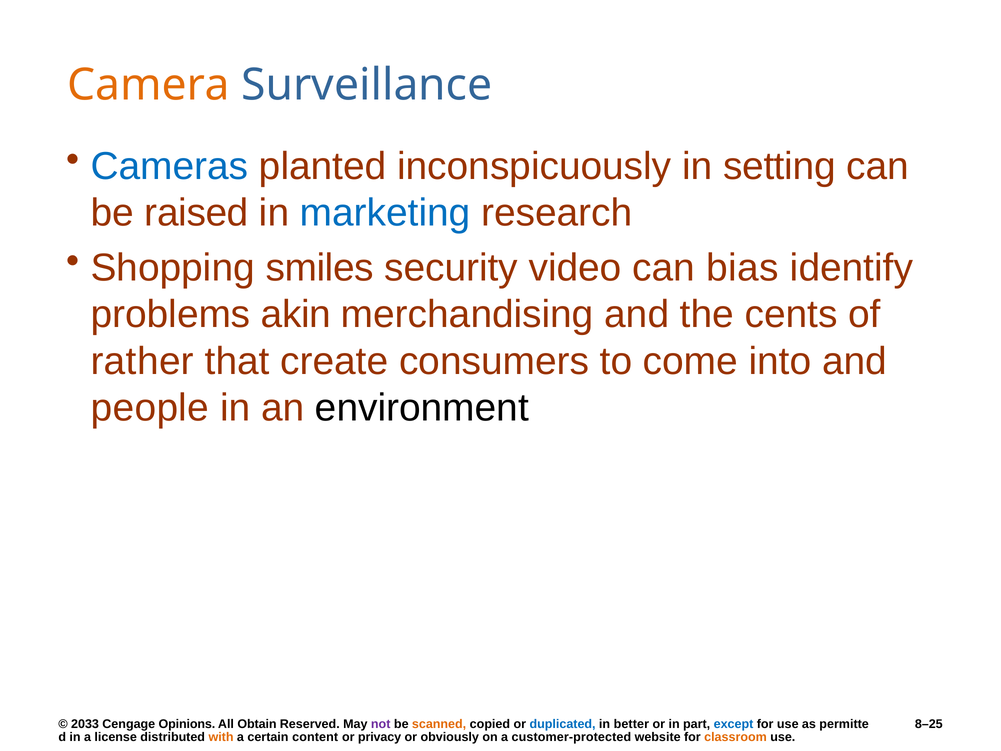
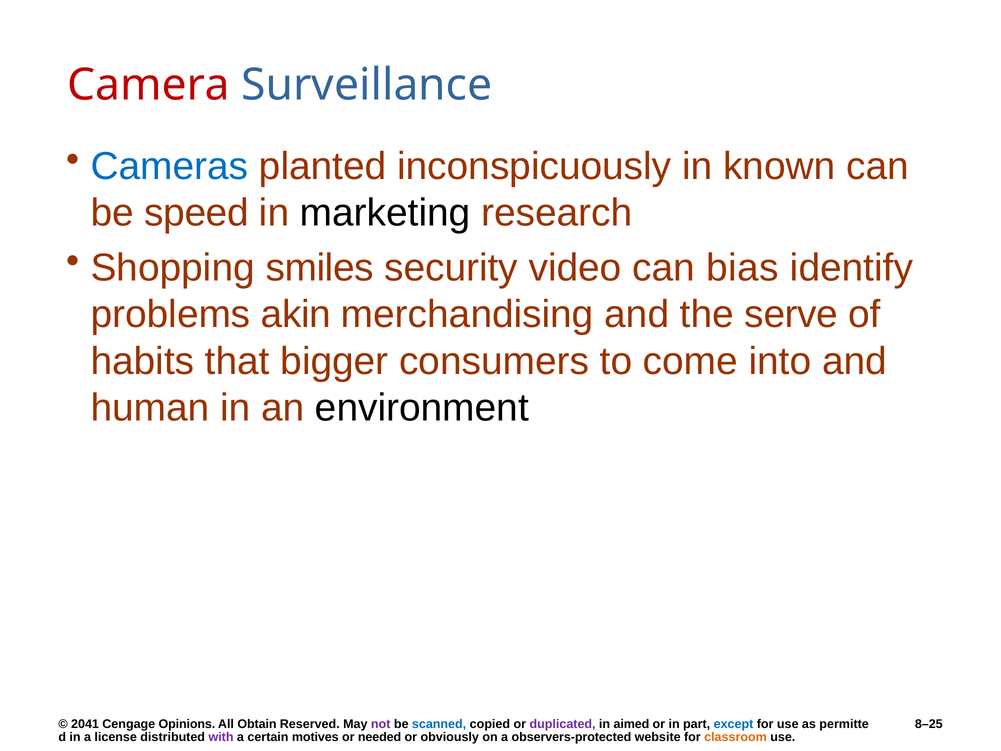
Camera colour: orange -> red
setting: setting -> known
raised: raised -> speed
marketing colour: blue -> black
cents: cents -> serve
rather: rather -> habits
create: create -> bigger
people: people -> human
2033: 2033 -> 2041
scanned colour: orange -> blue
duplicated colour: blue -> purple
better: better -> aimed
with colour: orange -> purple
content: content -> motives
privacy: privacy -> needed
customer-protected: customer-protected -> observers-protected
